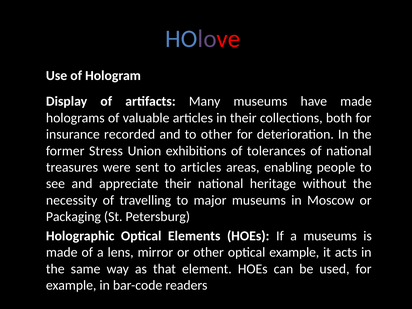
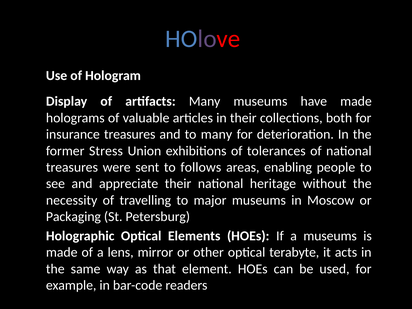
insurance recorded: recorded -> treasures
to other: other -> many
to articles: articles -> follows
optical example: example -> terabyte
